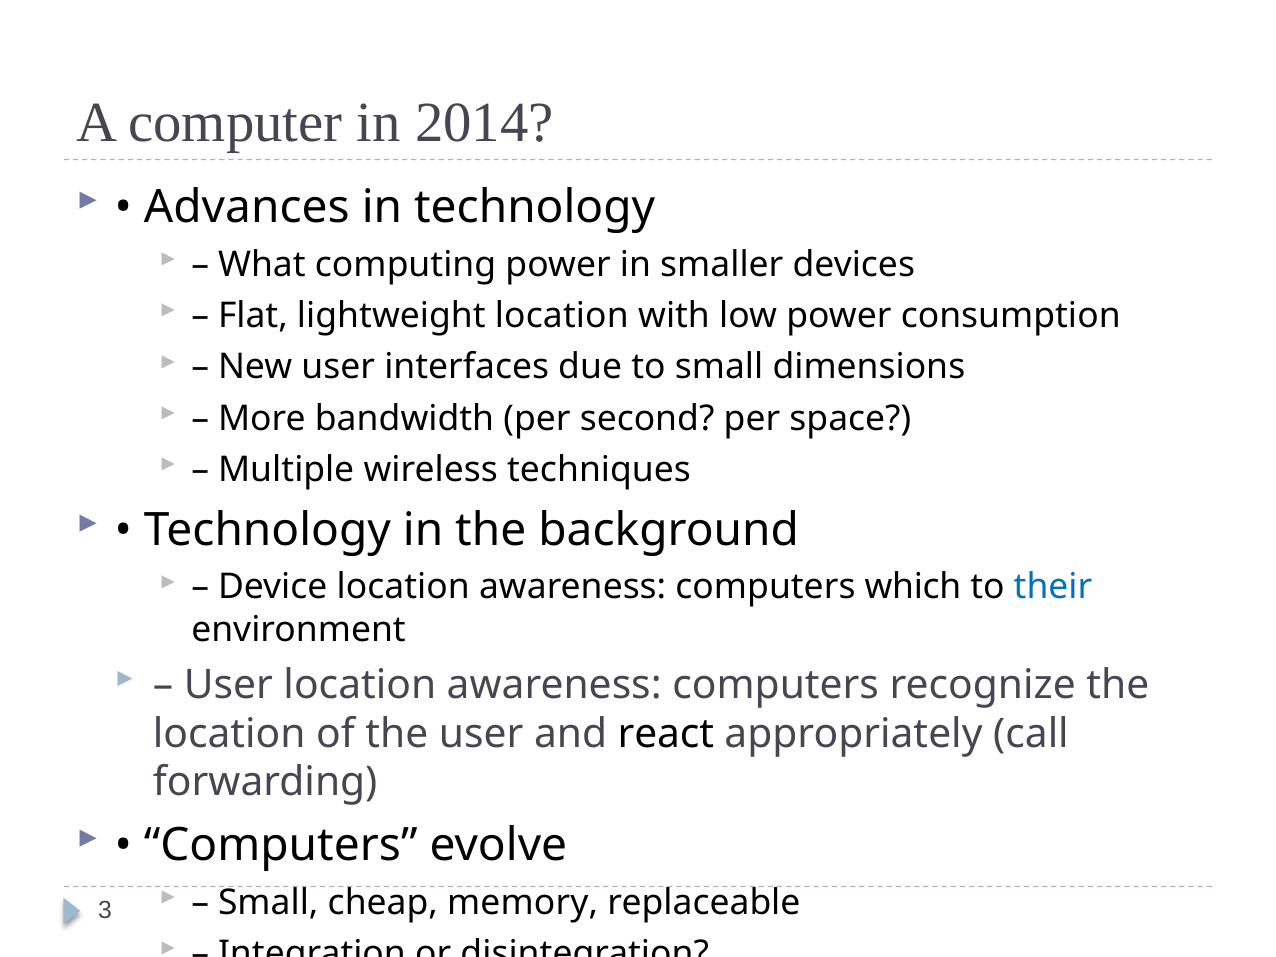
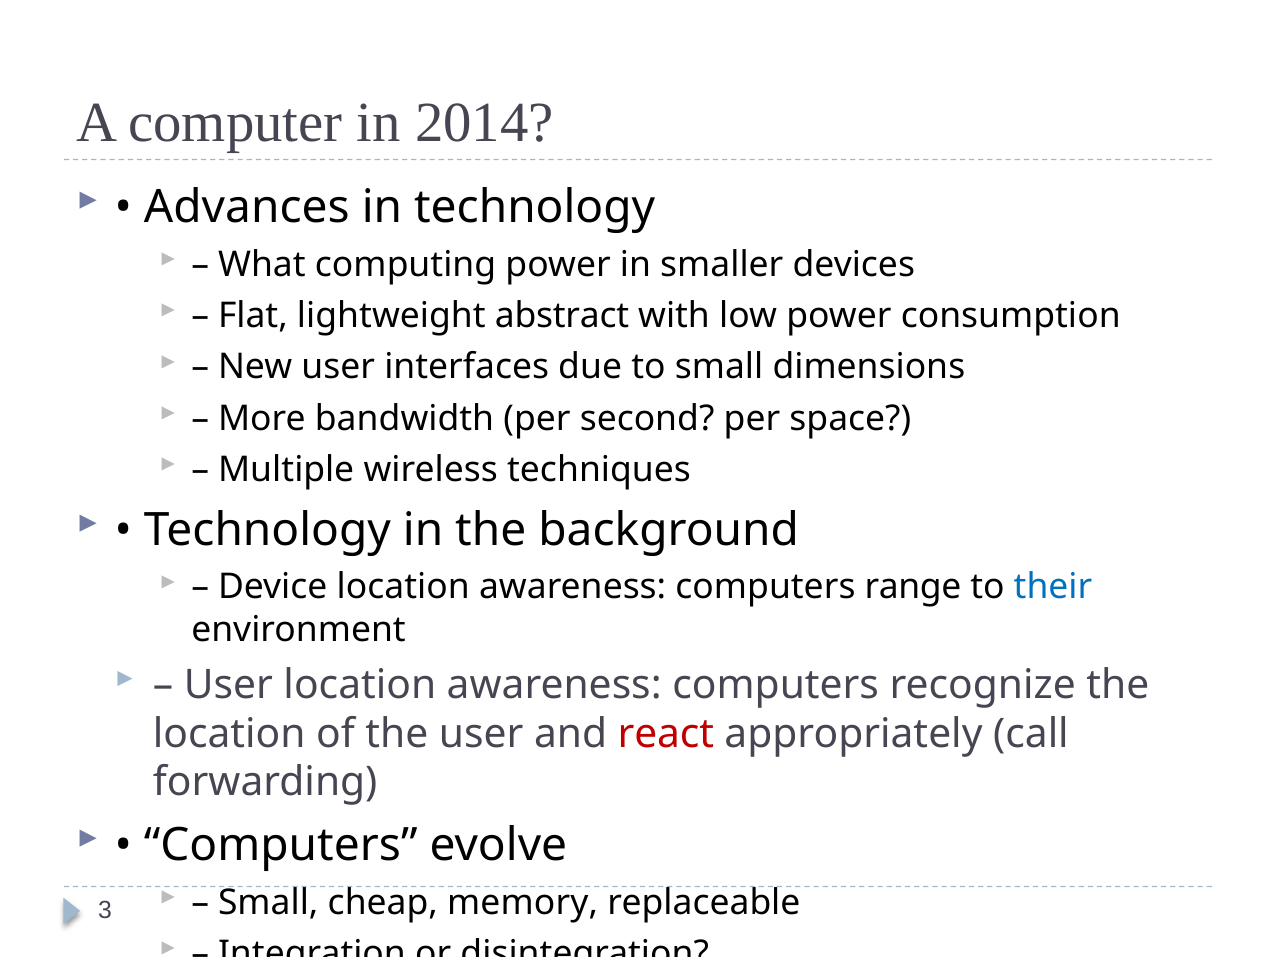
lightweight location: location -> abstract
which: which -> range
react colour: black -> red
